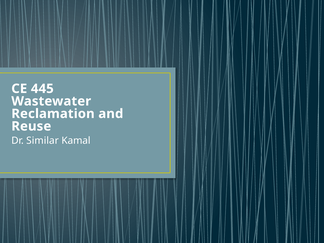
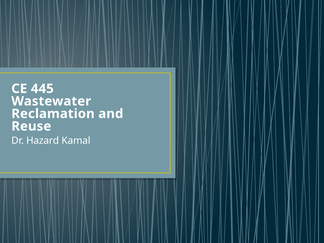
Similar: Similar -> Hazard
